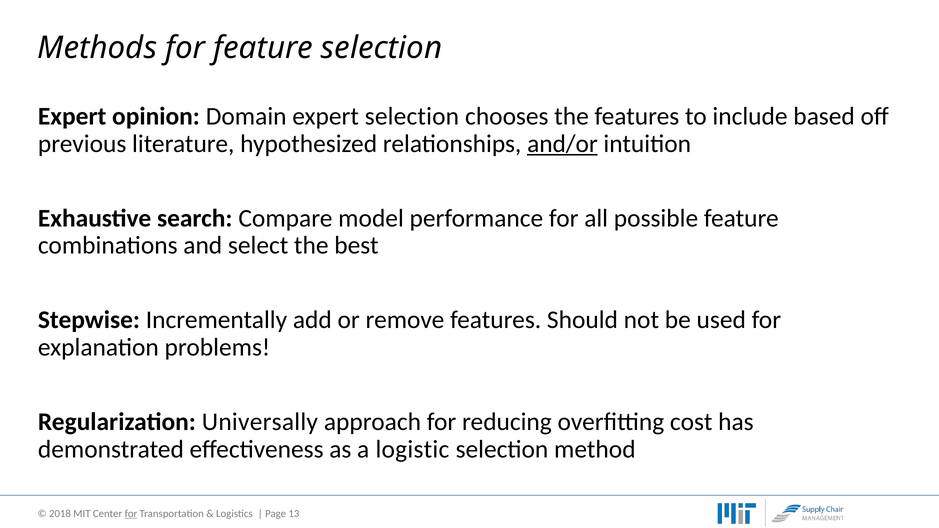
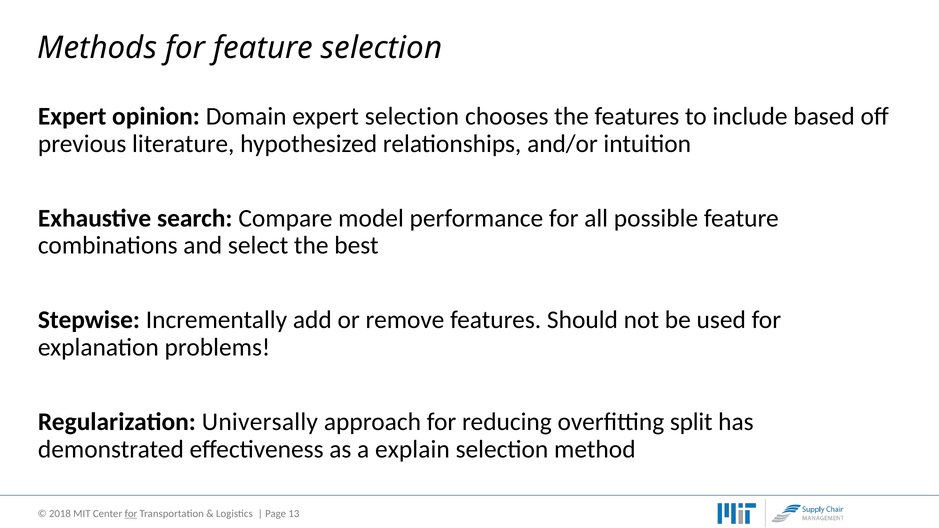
and/or underline: present -> none
cost: cost -> split
logistic: logistic -> explain
